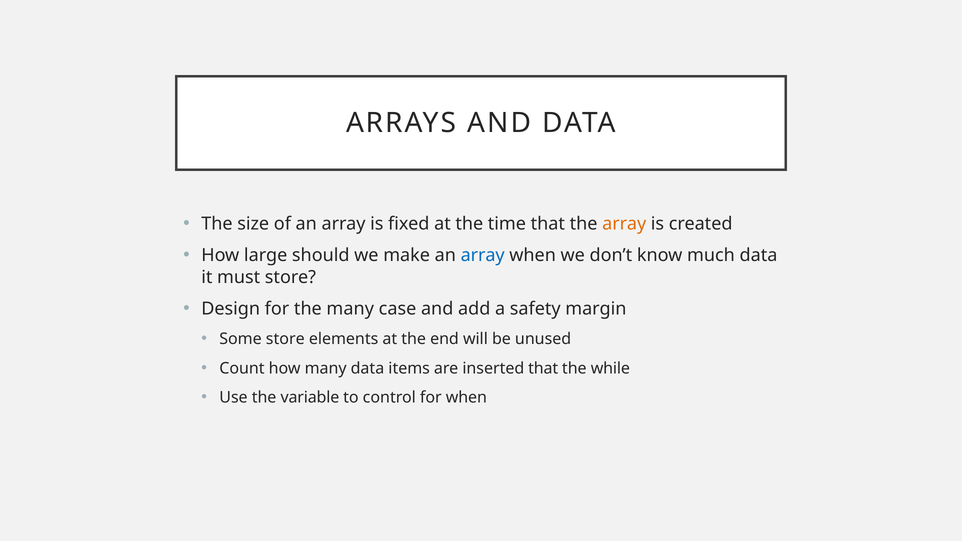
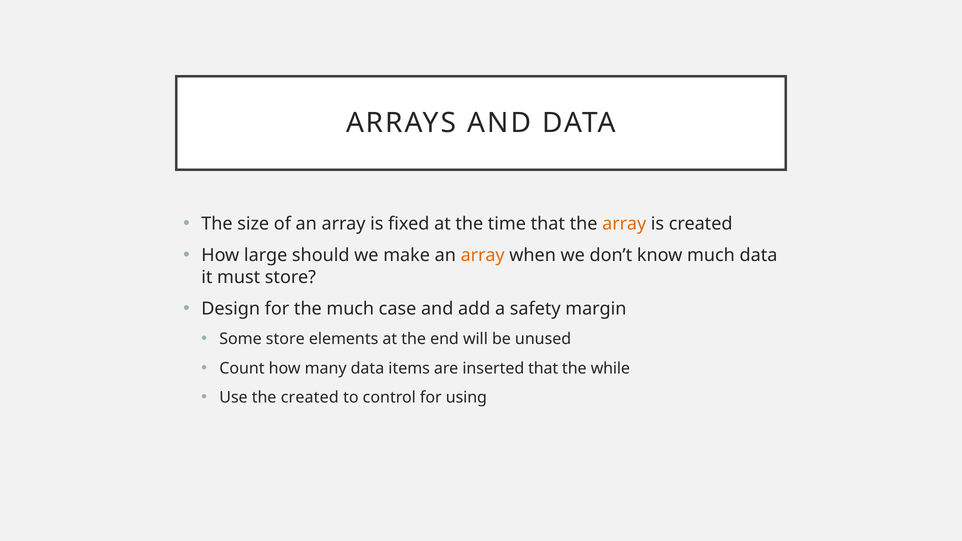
array at (483, 256) colour: blue -> orange
the many: many -> much
the variable: variable -> created
for when: when -> using
